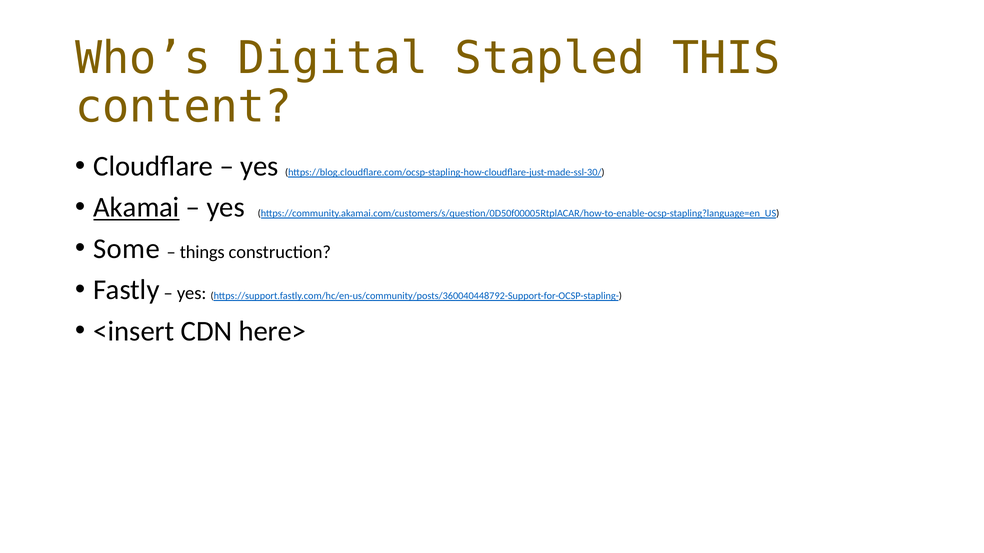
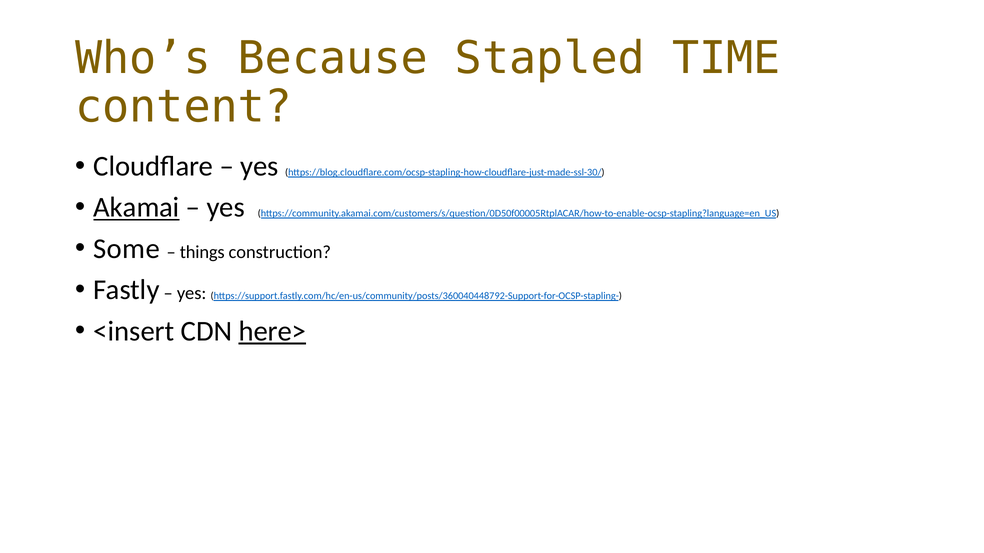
Digital: Digital -> Because
THIS: THIS -> TIME
here> underline: none -> present
